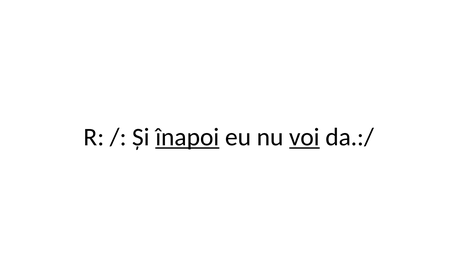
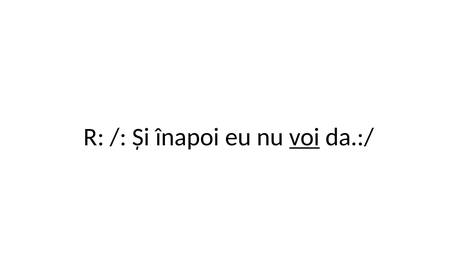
înapoi underline: present -> none
